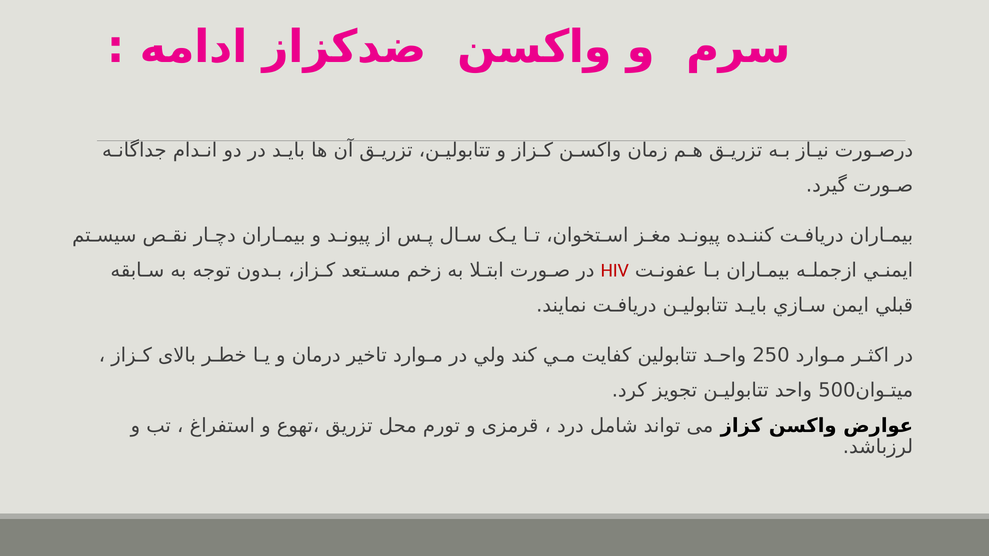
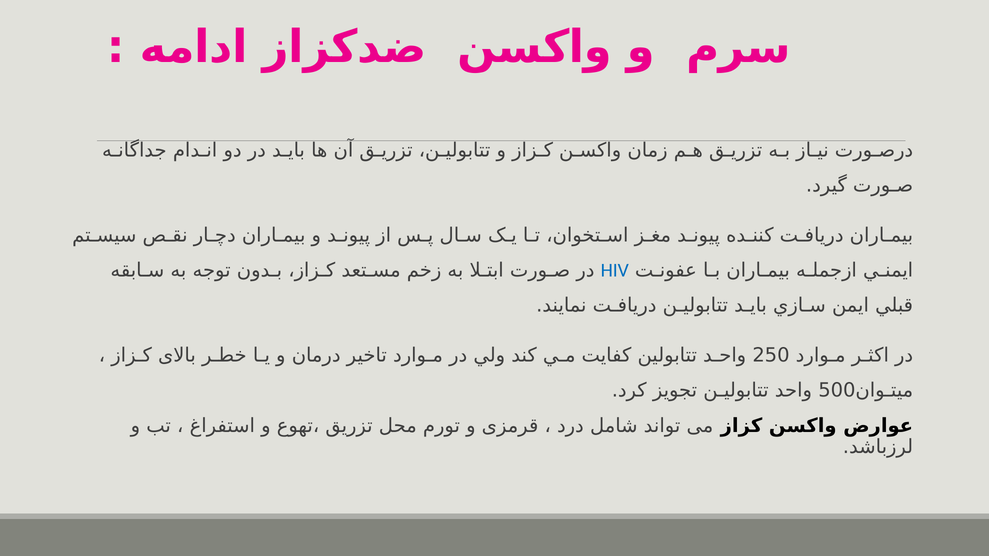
HIV colour: red -> blue
